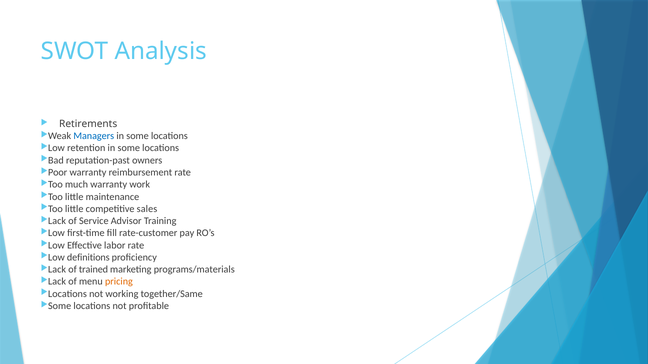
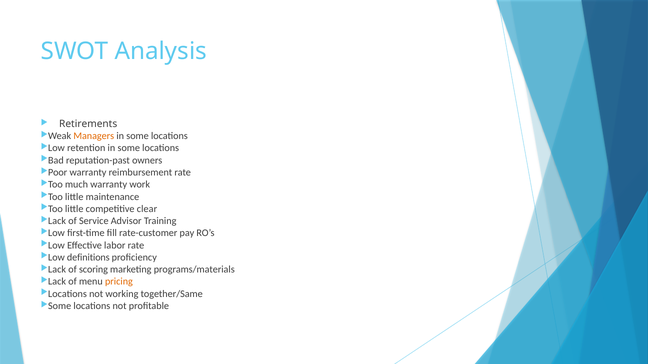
Managers colour: blue -> orange
sales: sales -> clear
trained: trained -> scoring
